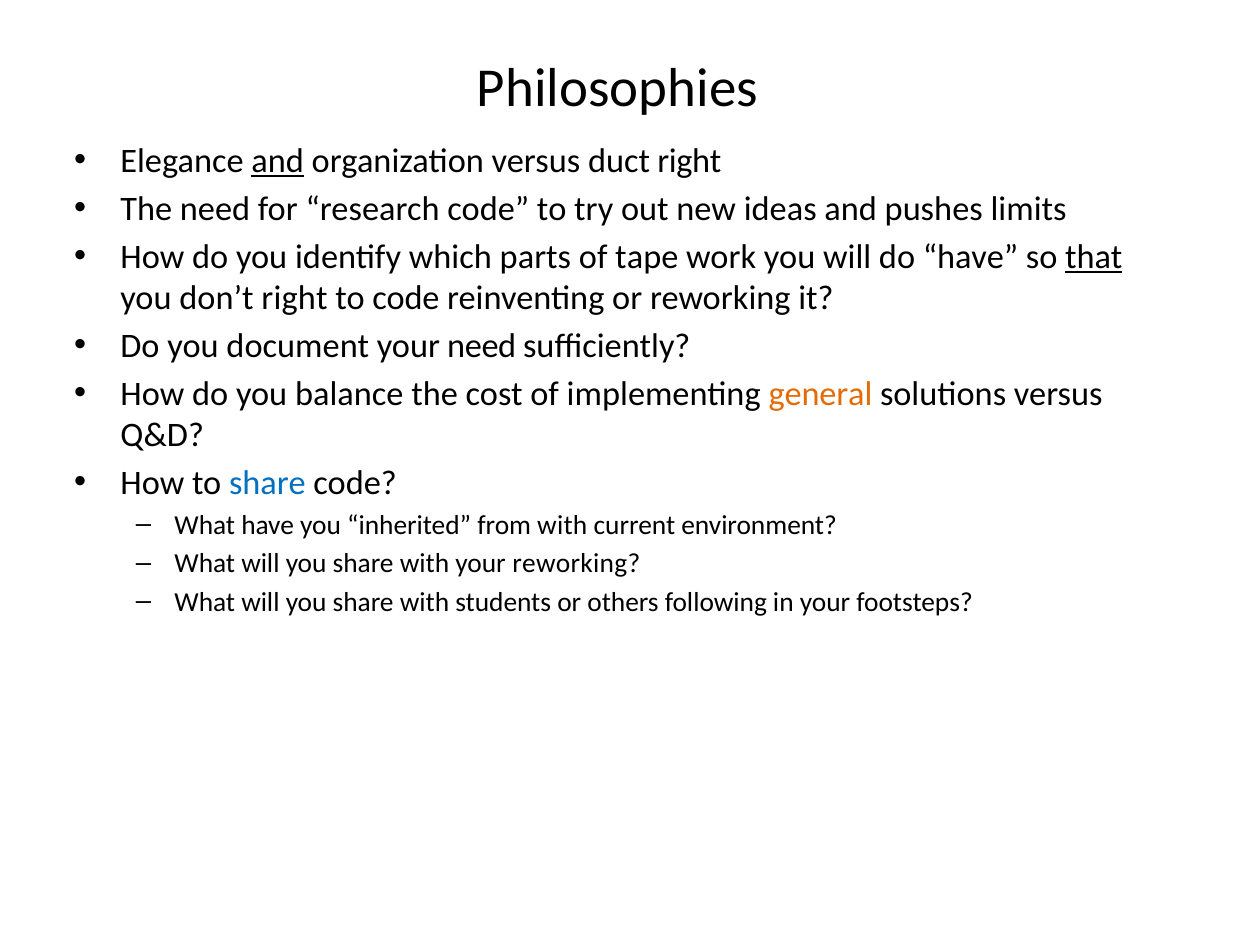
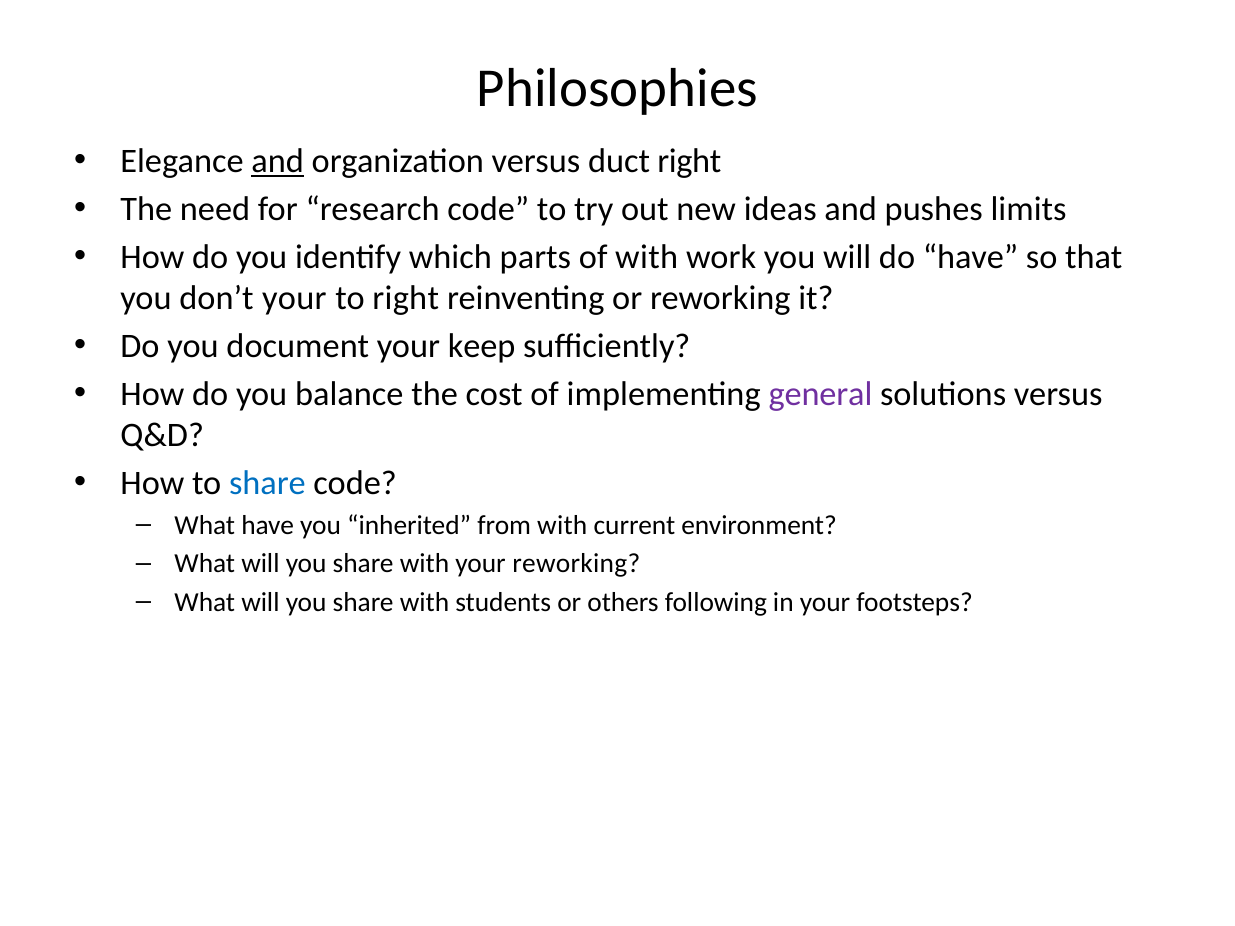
of tape: tape -> with
that underline: present -> none
don’t right: right -> your
to code: code -> right
your need: need -> keep
general colour: orange -> purple
